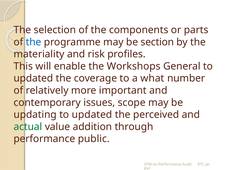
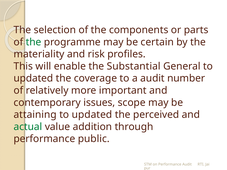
the at (34, 42) colour: blue -> green
section: section -> certain
Workshops: Workshops -> Substantial
a what: what -> audit
updating: updating -> attaining
